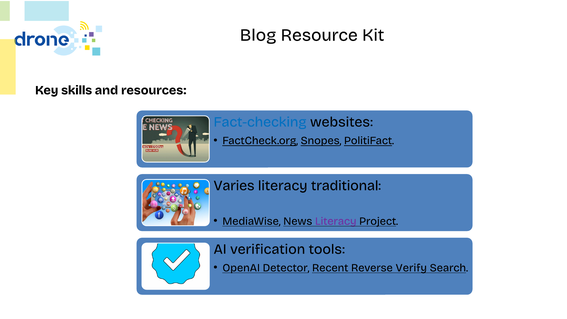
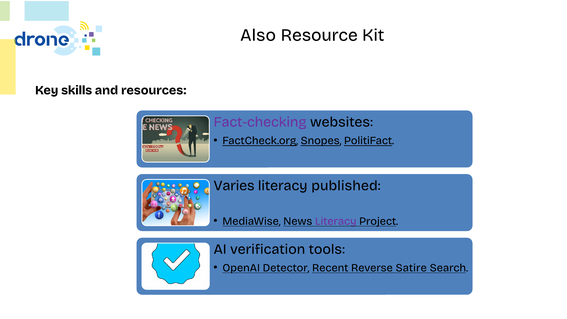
Blog: Blog -> Also
Fact-checking colour: blue -> purple
traditional: traditional -> published
Verify: Verify -> Satire
